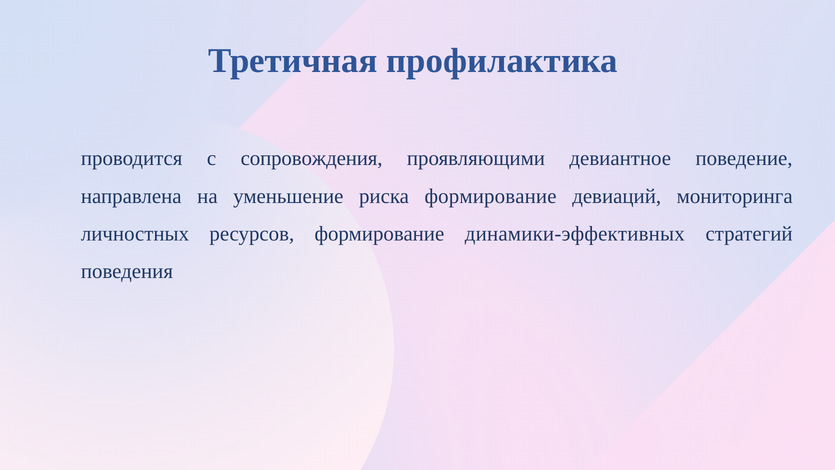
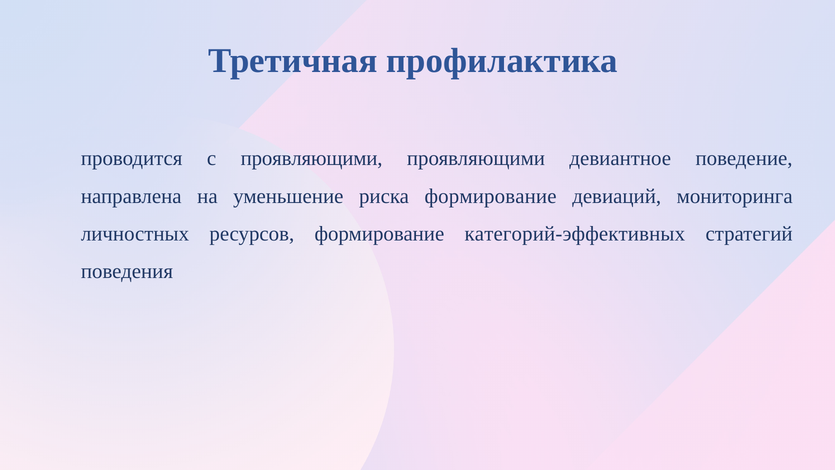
с сопровождения: сопровождения -> проявляющими
динамики-эффективных: динамики-эффективных -> категорий-эффективных
